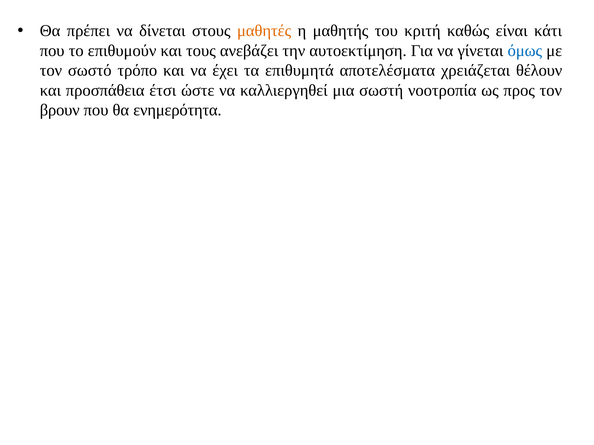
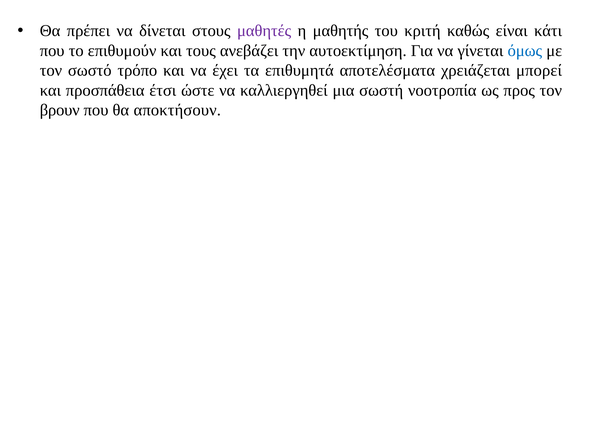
μαθητές colour: orange -> purple
θέλουν: θέλουν -> μπορεί
ενημερότητα: ενημερότητα -> αποκτήσουν
